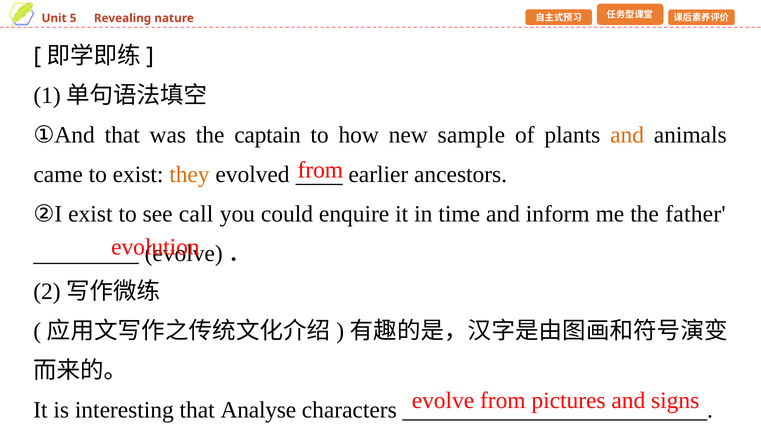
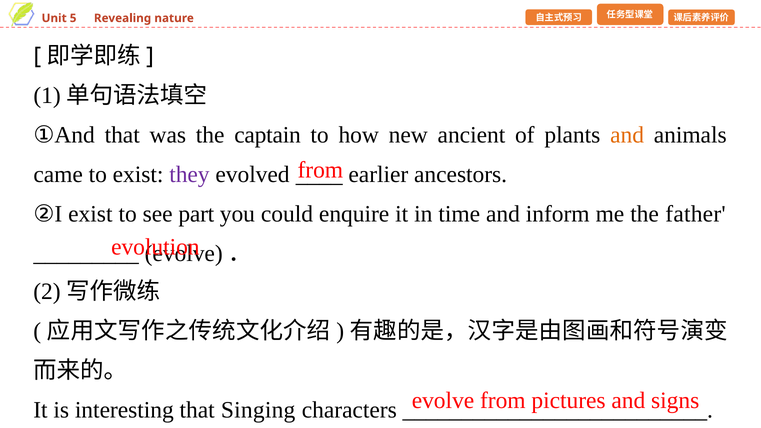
sample: sample -> ancient
they colour: orange -> purple
call: call -> part
Analyse: Analyse -> Singing
